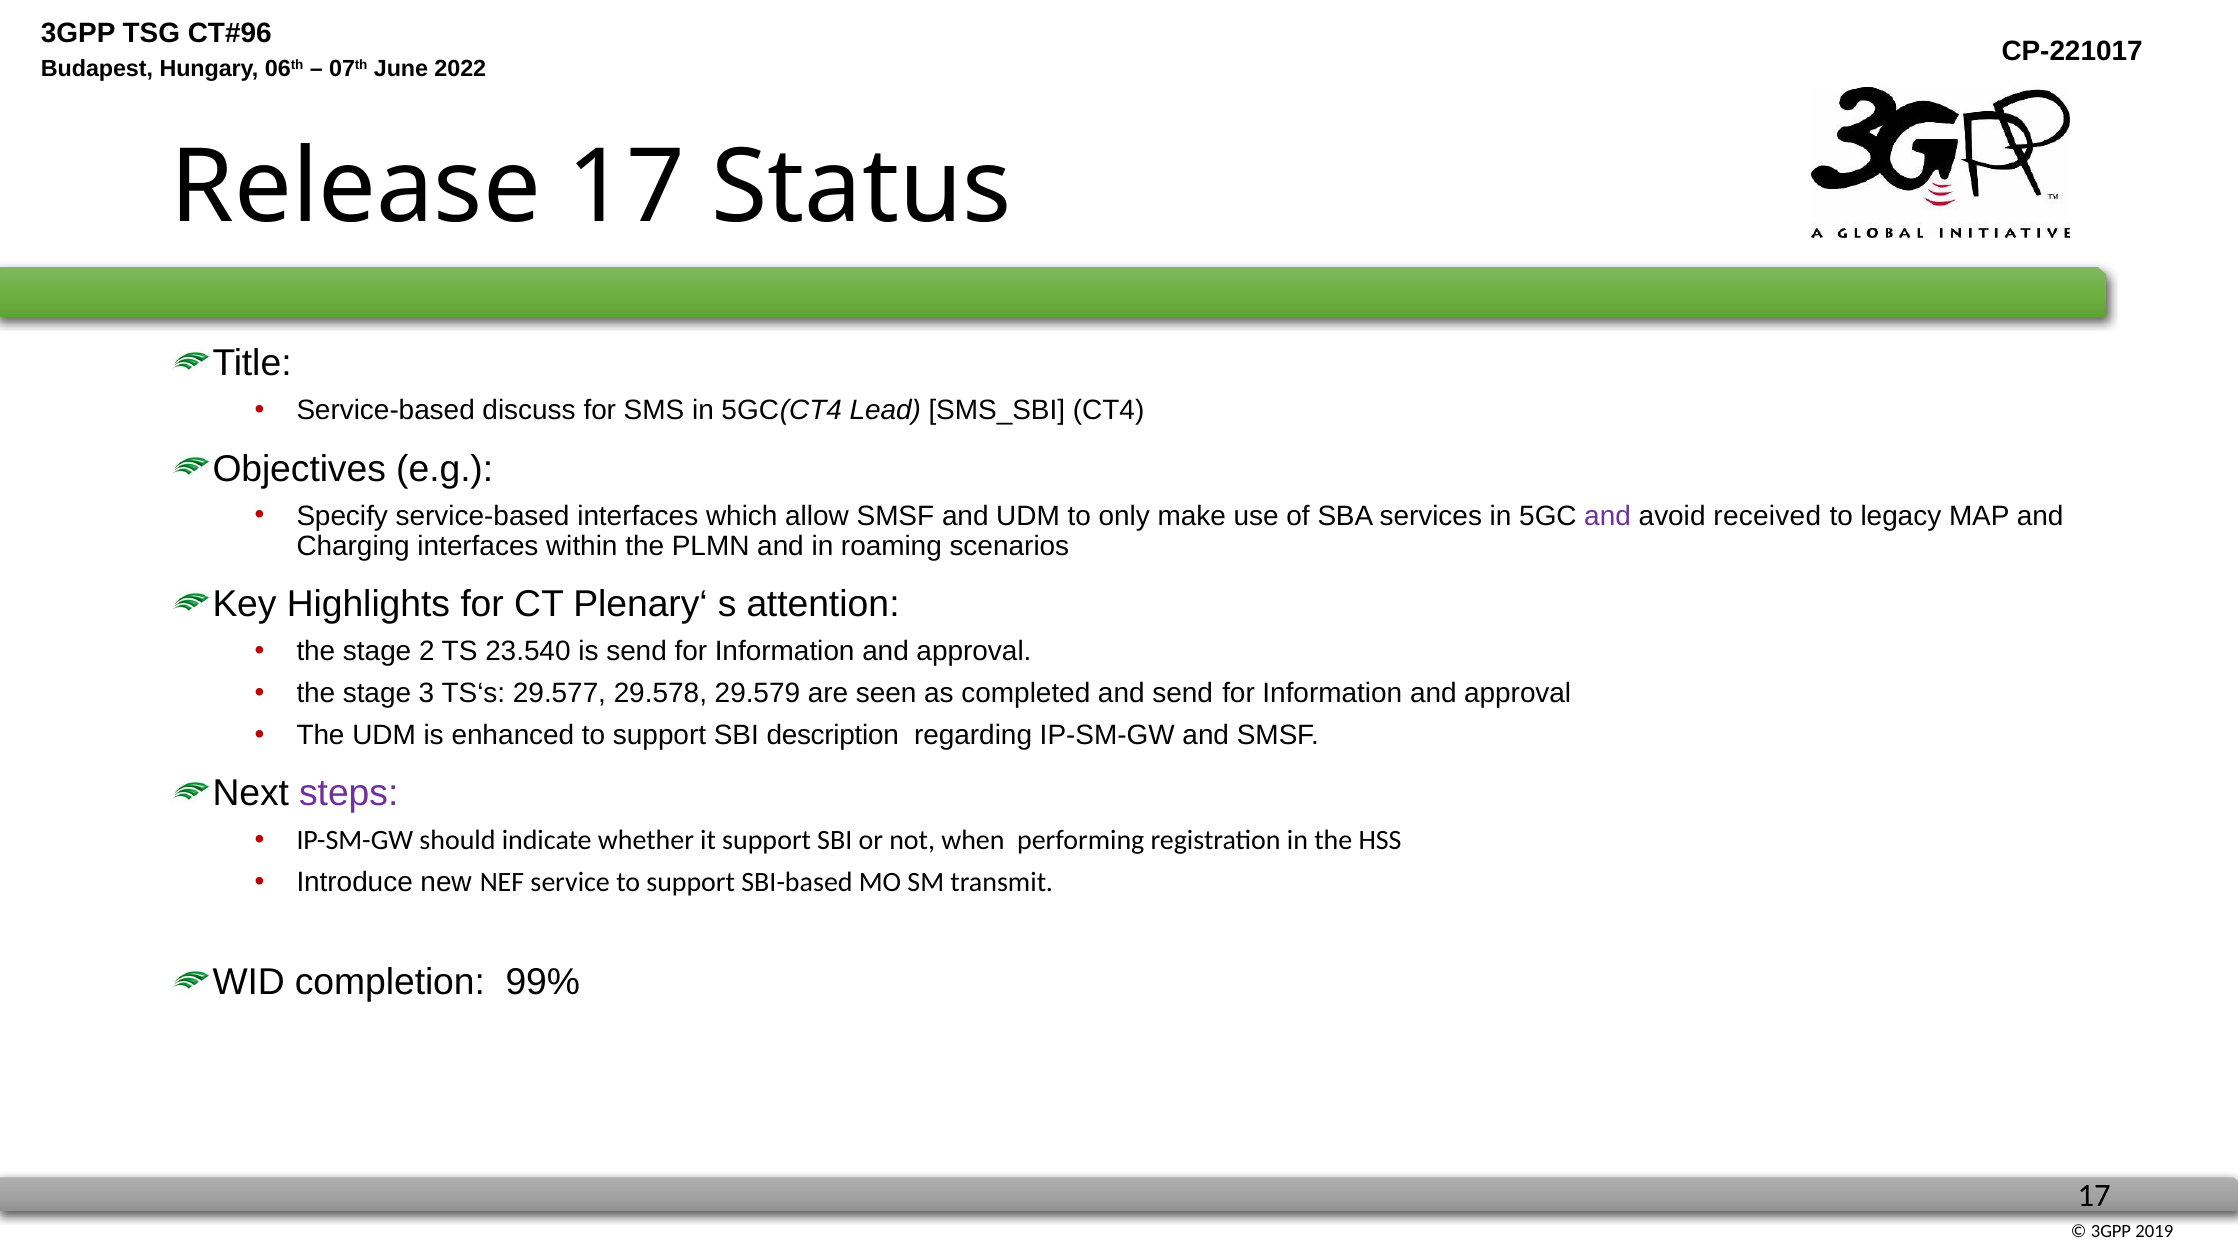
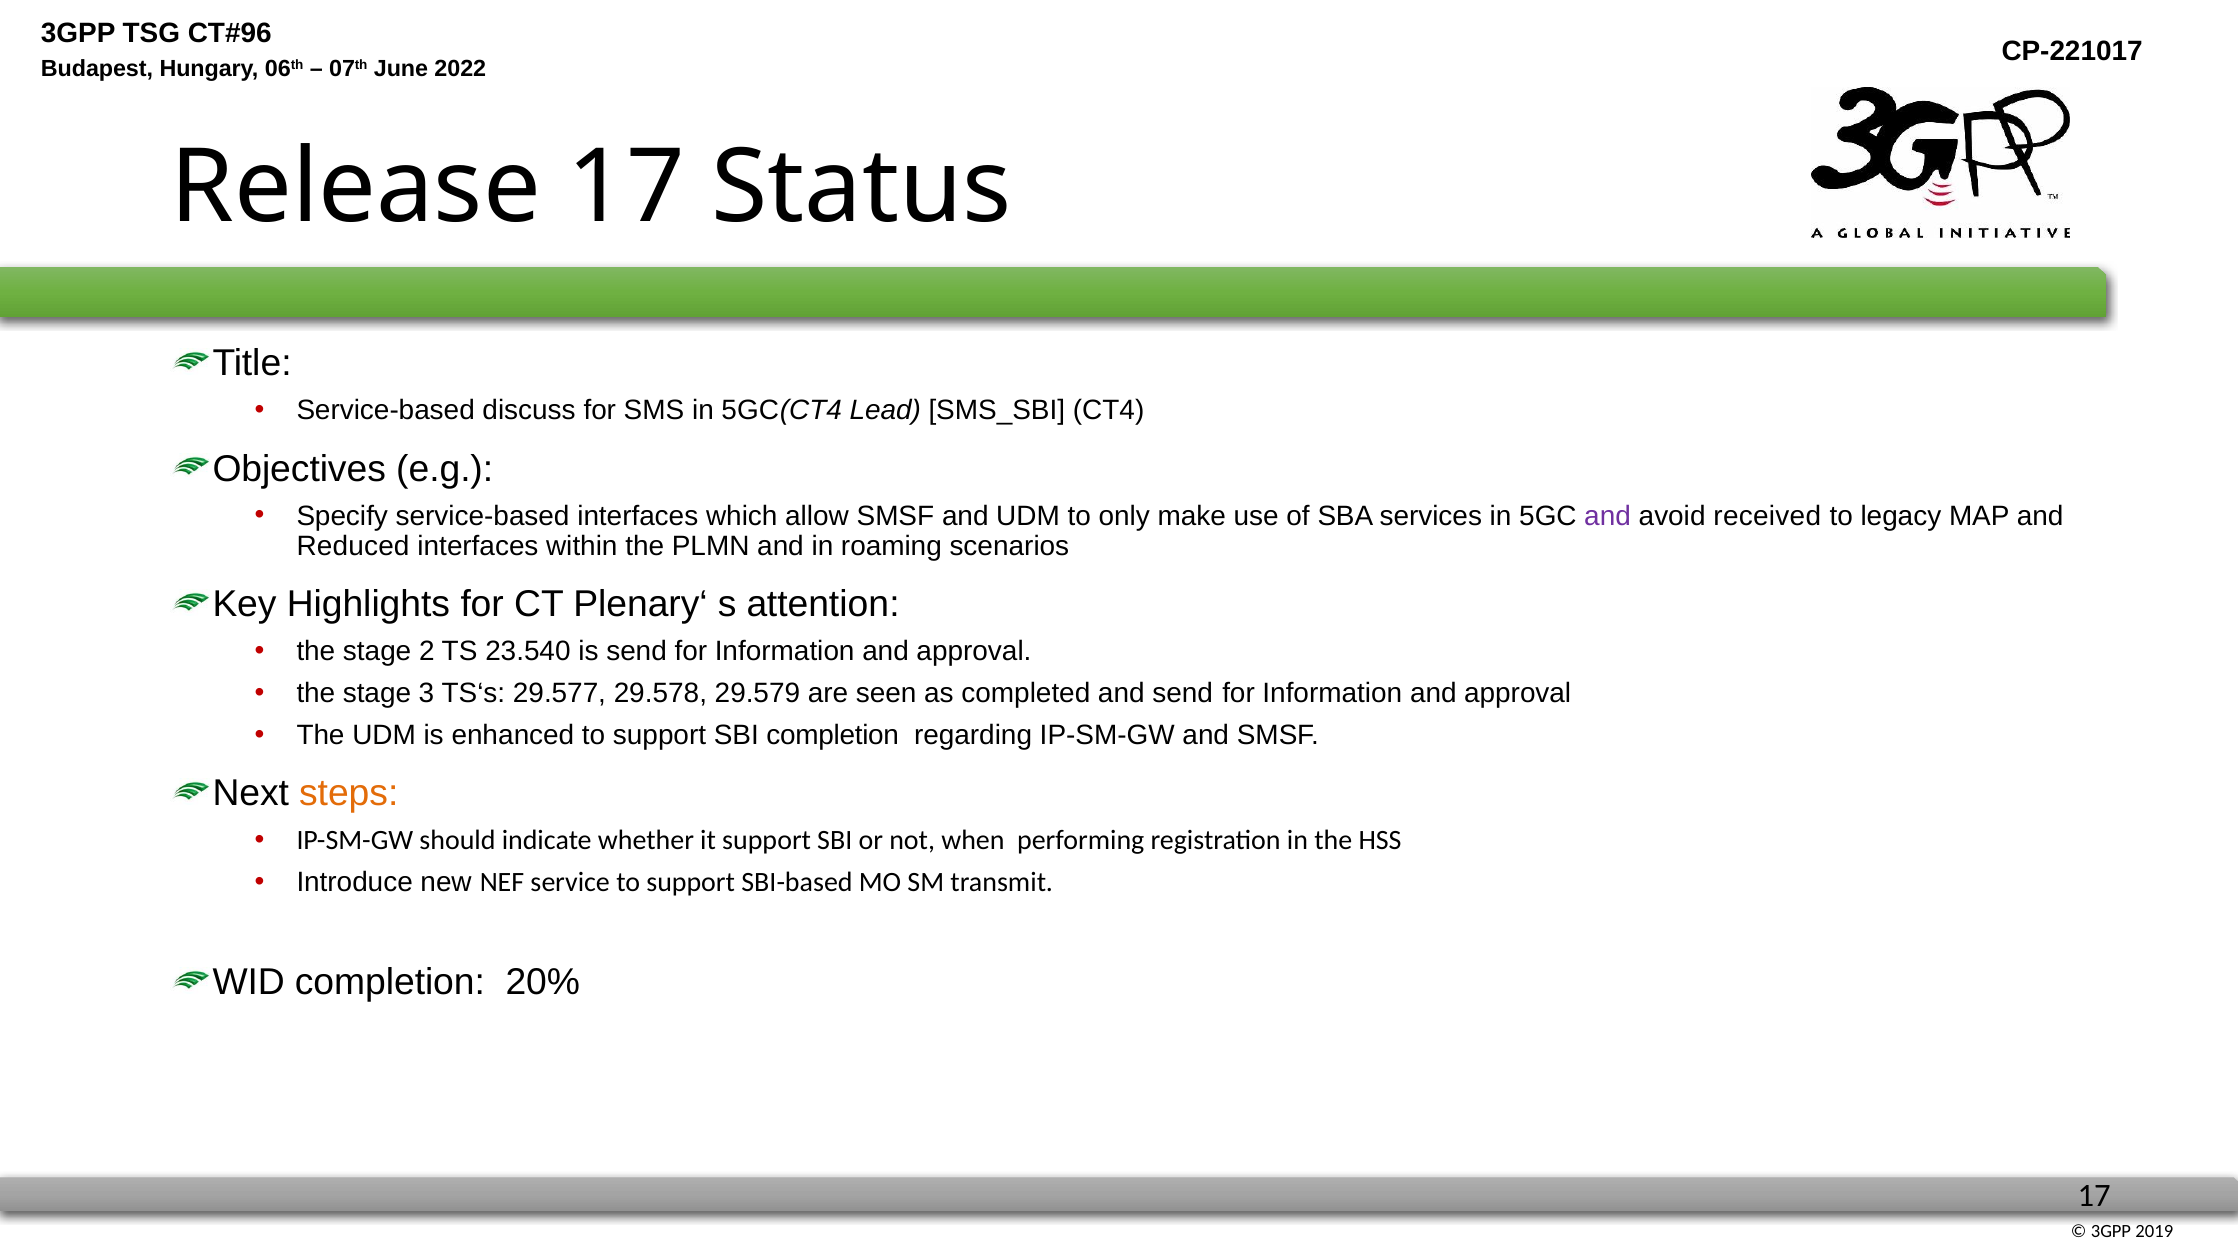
Charging: Charging -> Reduced
SBI description: description -> completion
steps colour: purple -> orange
99%: 99% -> 20%
